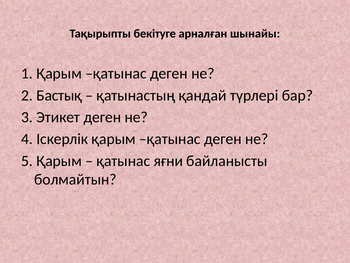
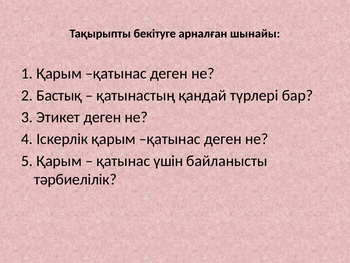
яғни: яғни -> үшiн
болмайтын: болмайтын -> тәрбиелілік
